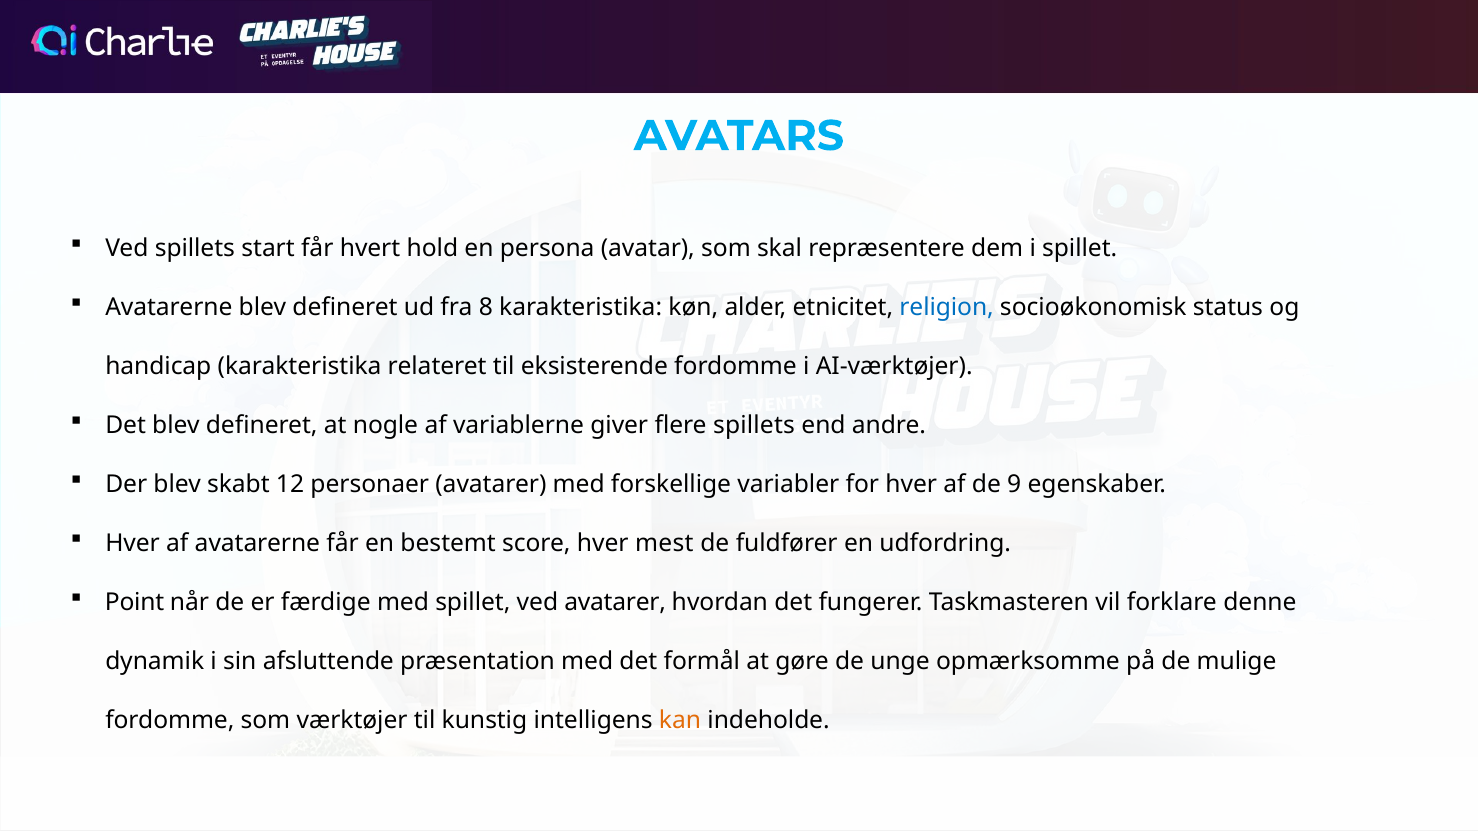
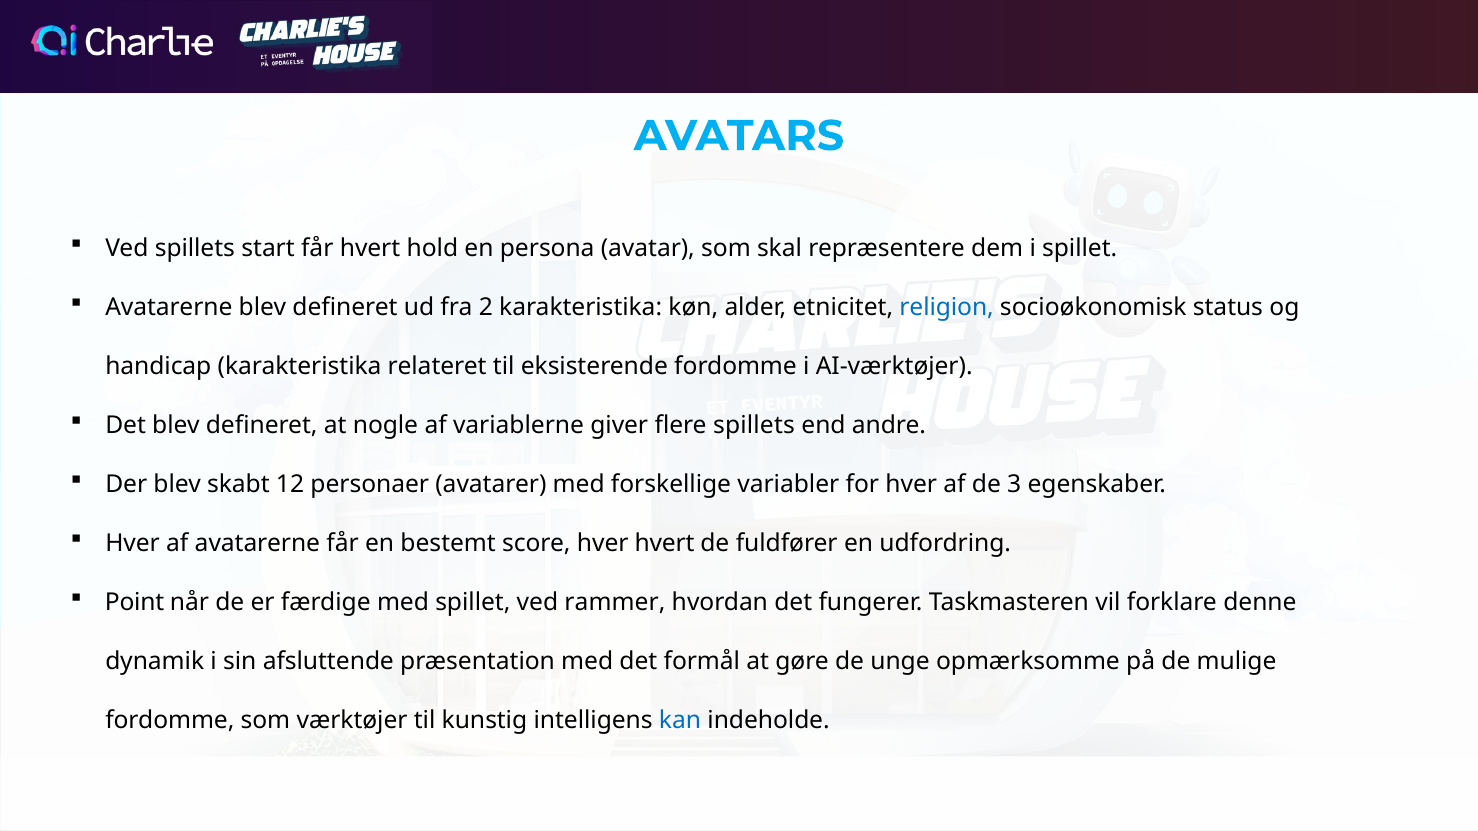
8: 8 -> 2
9: 9 -> 3
hver mest: mest -> hvert
ved avatarer: avatarer -> rammer
kan colour: orange -> blue
